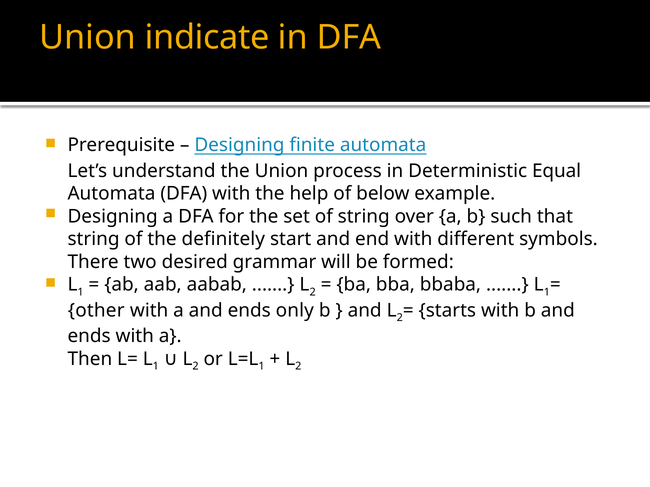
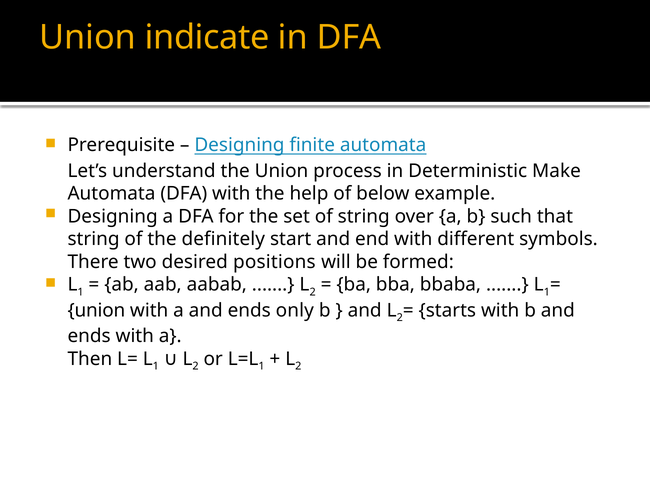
Equal: Equal -> Make
grammar: grammar -> positions
other at (96, 311): other -> union
